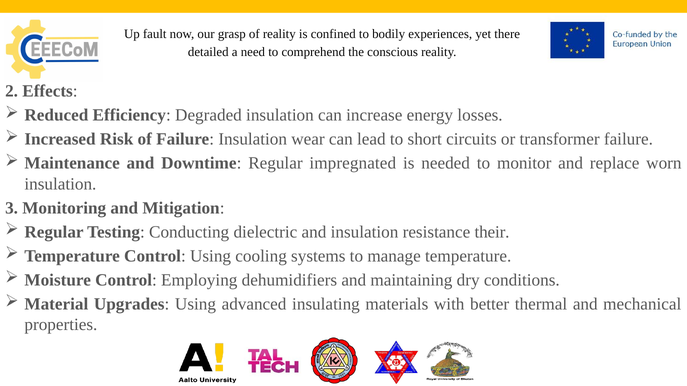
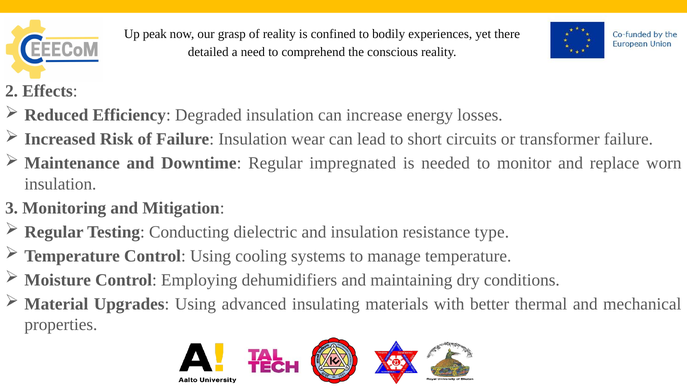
fault: fault -> peak
their: their -> type
